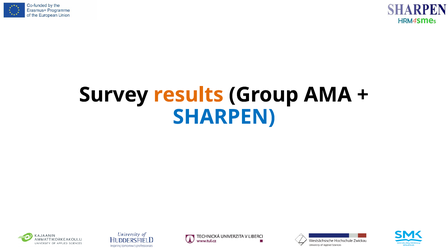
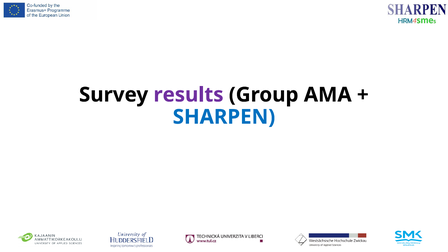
results colour: orange -> purple
